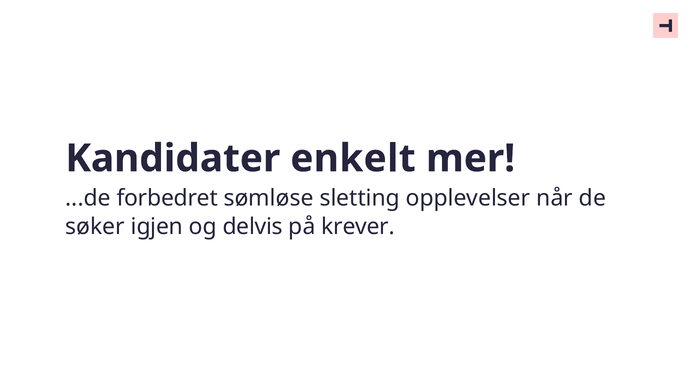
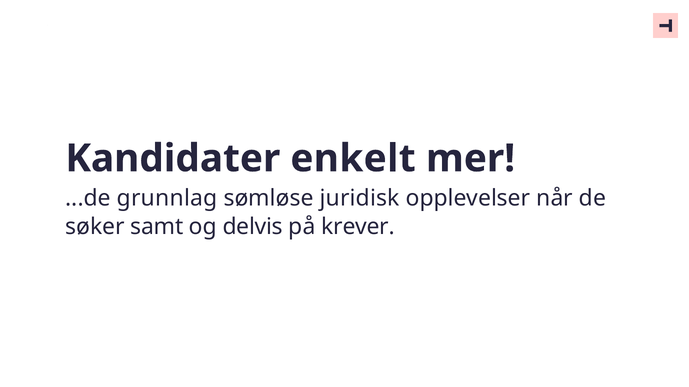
forbedret: forbedret -> grunnlag
sletting: sletting -> juridisk
igjen: igjen -> samt
